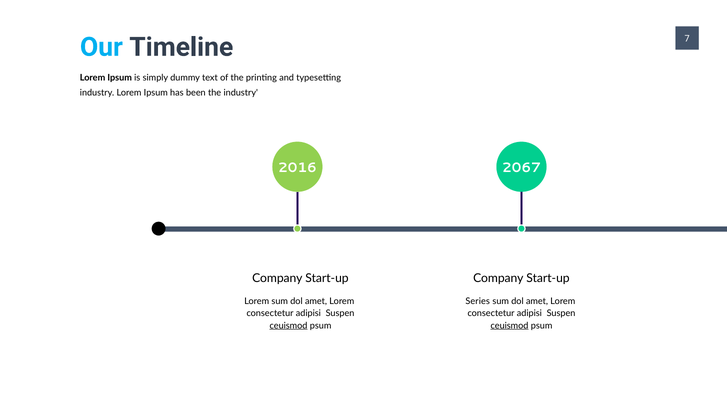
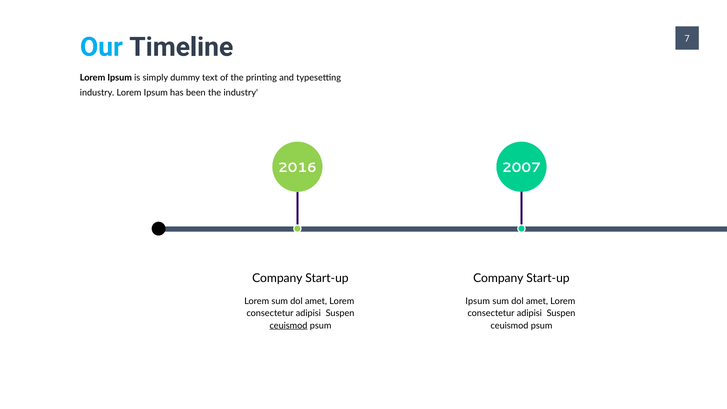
2067: 2067 -> 2007
Series at (478, 301): Series -> Ipsum
ceuismod at (509, 326) underline: present -> none
